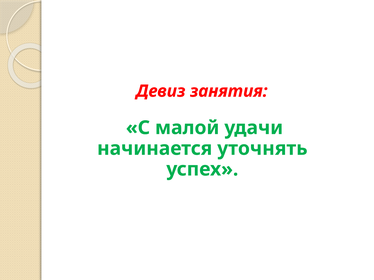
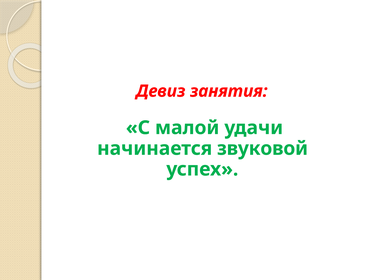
уточнять: уточнять -> звуковой
